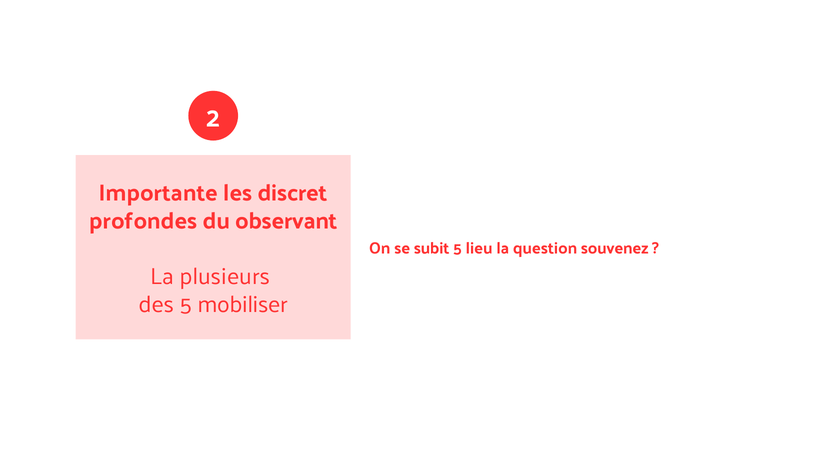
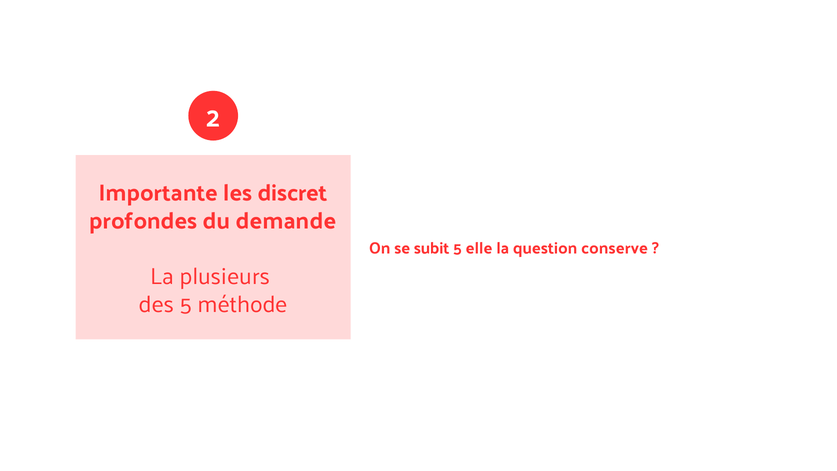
observant: observant -> demande
lieu: lieu -> elle
souvenez: souvenez -> conserve
mobiliser: mobiliser -> méthode
